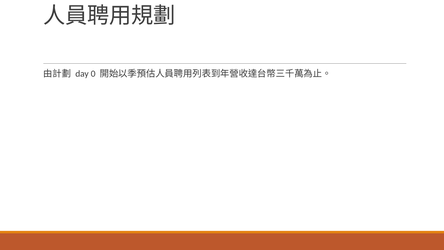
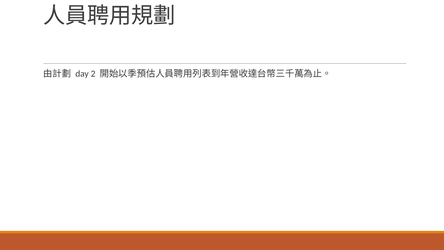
0: 0 -> 2
